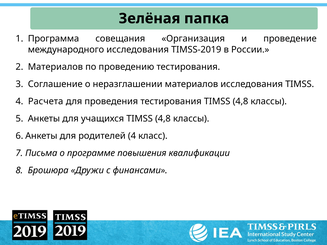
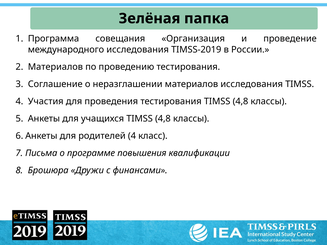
Расчета: Расчета -> Участия
